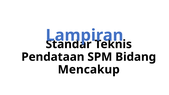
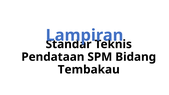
Mencakup: Mencakup -> Tembakau
